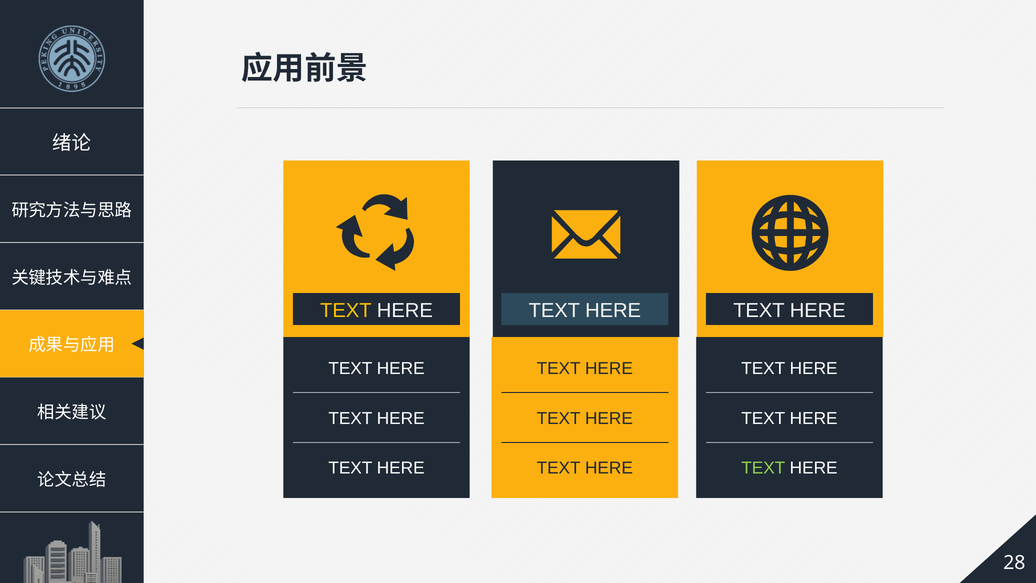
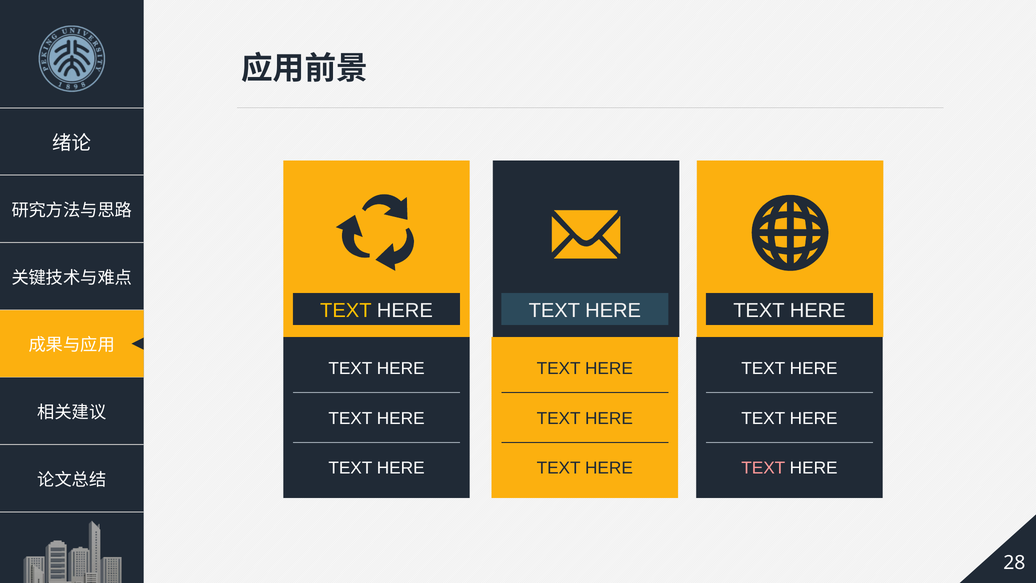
TEXT at (763, 468) colour: light green -> pink
